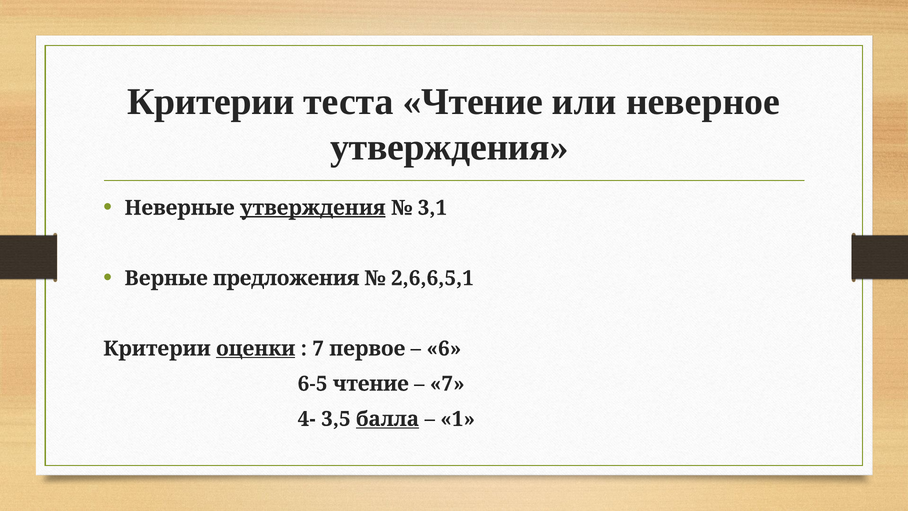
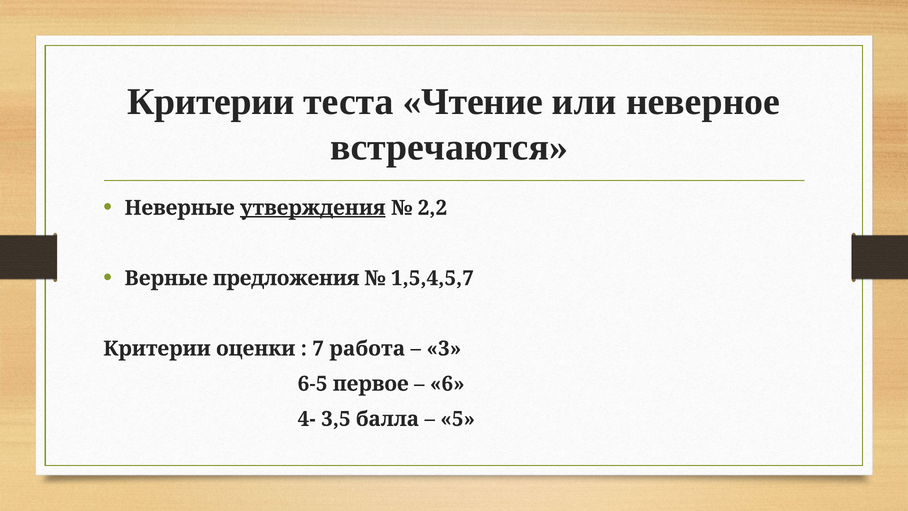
утверждения at (449, 147): утверждения -> встречаются
3,1: 3,1 -> 2,2
2,6,6,5,1: 2,6,6,5,1 -> 1,5,4,5,7
оценки underline: present -> none
первое: первое -> работа
6: 6 -> 3
6-5 чтение: чтение -> первое
7 at (447, 384): 7 -> 6
балла underline: present -> none
1: 1 -> 5
